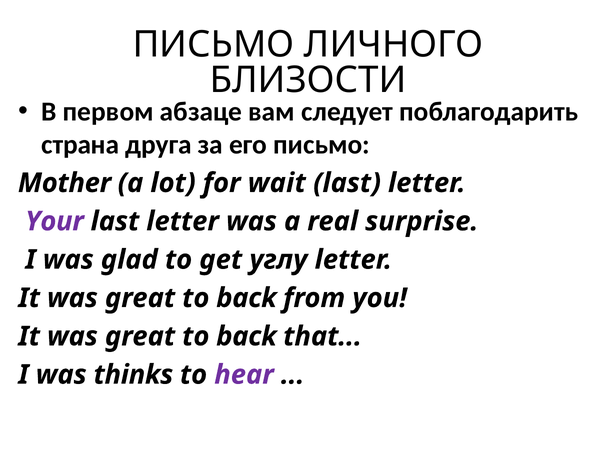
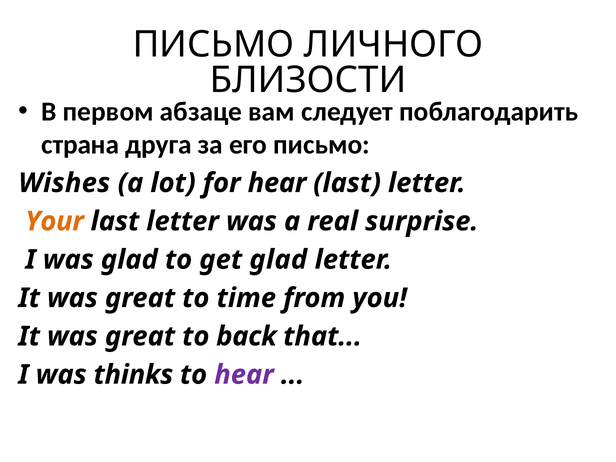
Mother: Mother -> Wishes
for wait: wait -> hear
Your colour: purple -> orange
get углу: углу -> glad
back at (246, 298): back -> time
